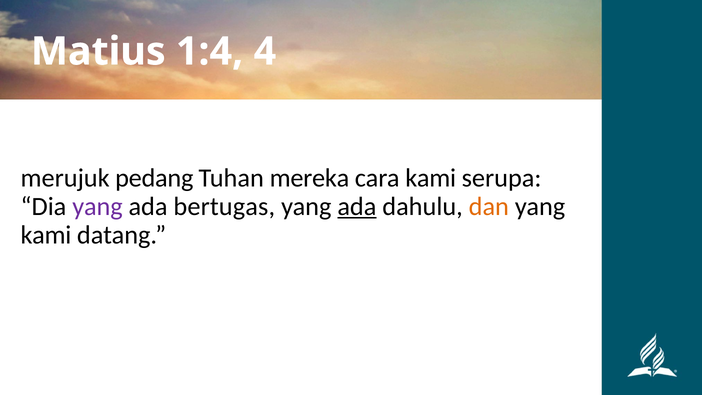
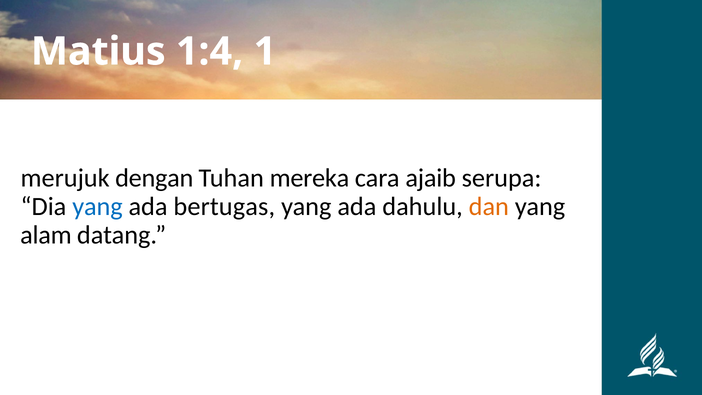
4: 4 -> 1
pedang: pedang -> dengan
cara kami: kami -> ajaib
yang at (97, 206) colour: purple -> blue
ada at (357, 206) underline: present -> none
kami at (46, 235): kami -> alam
